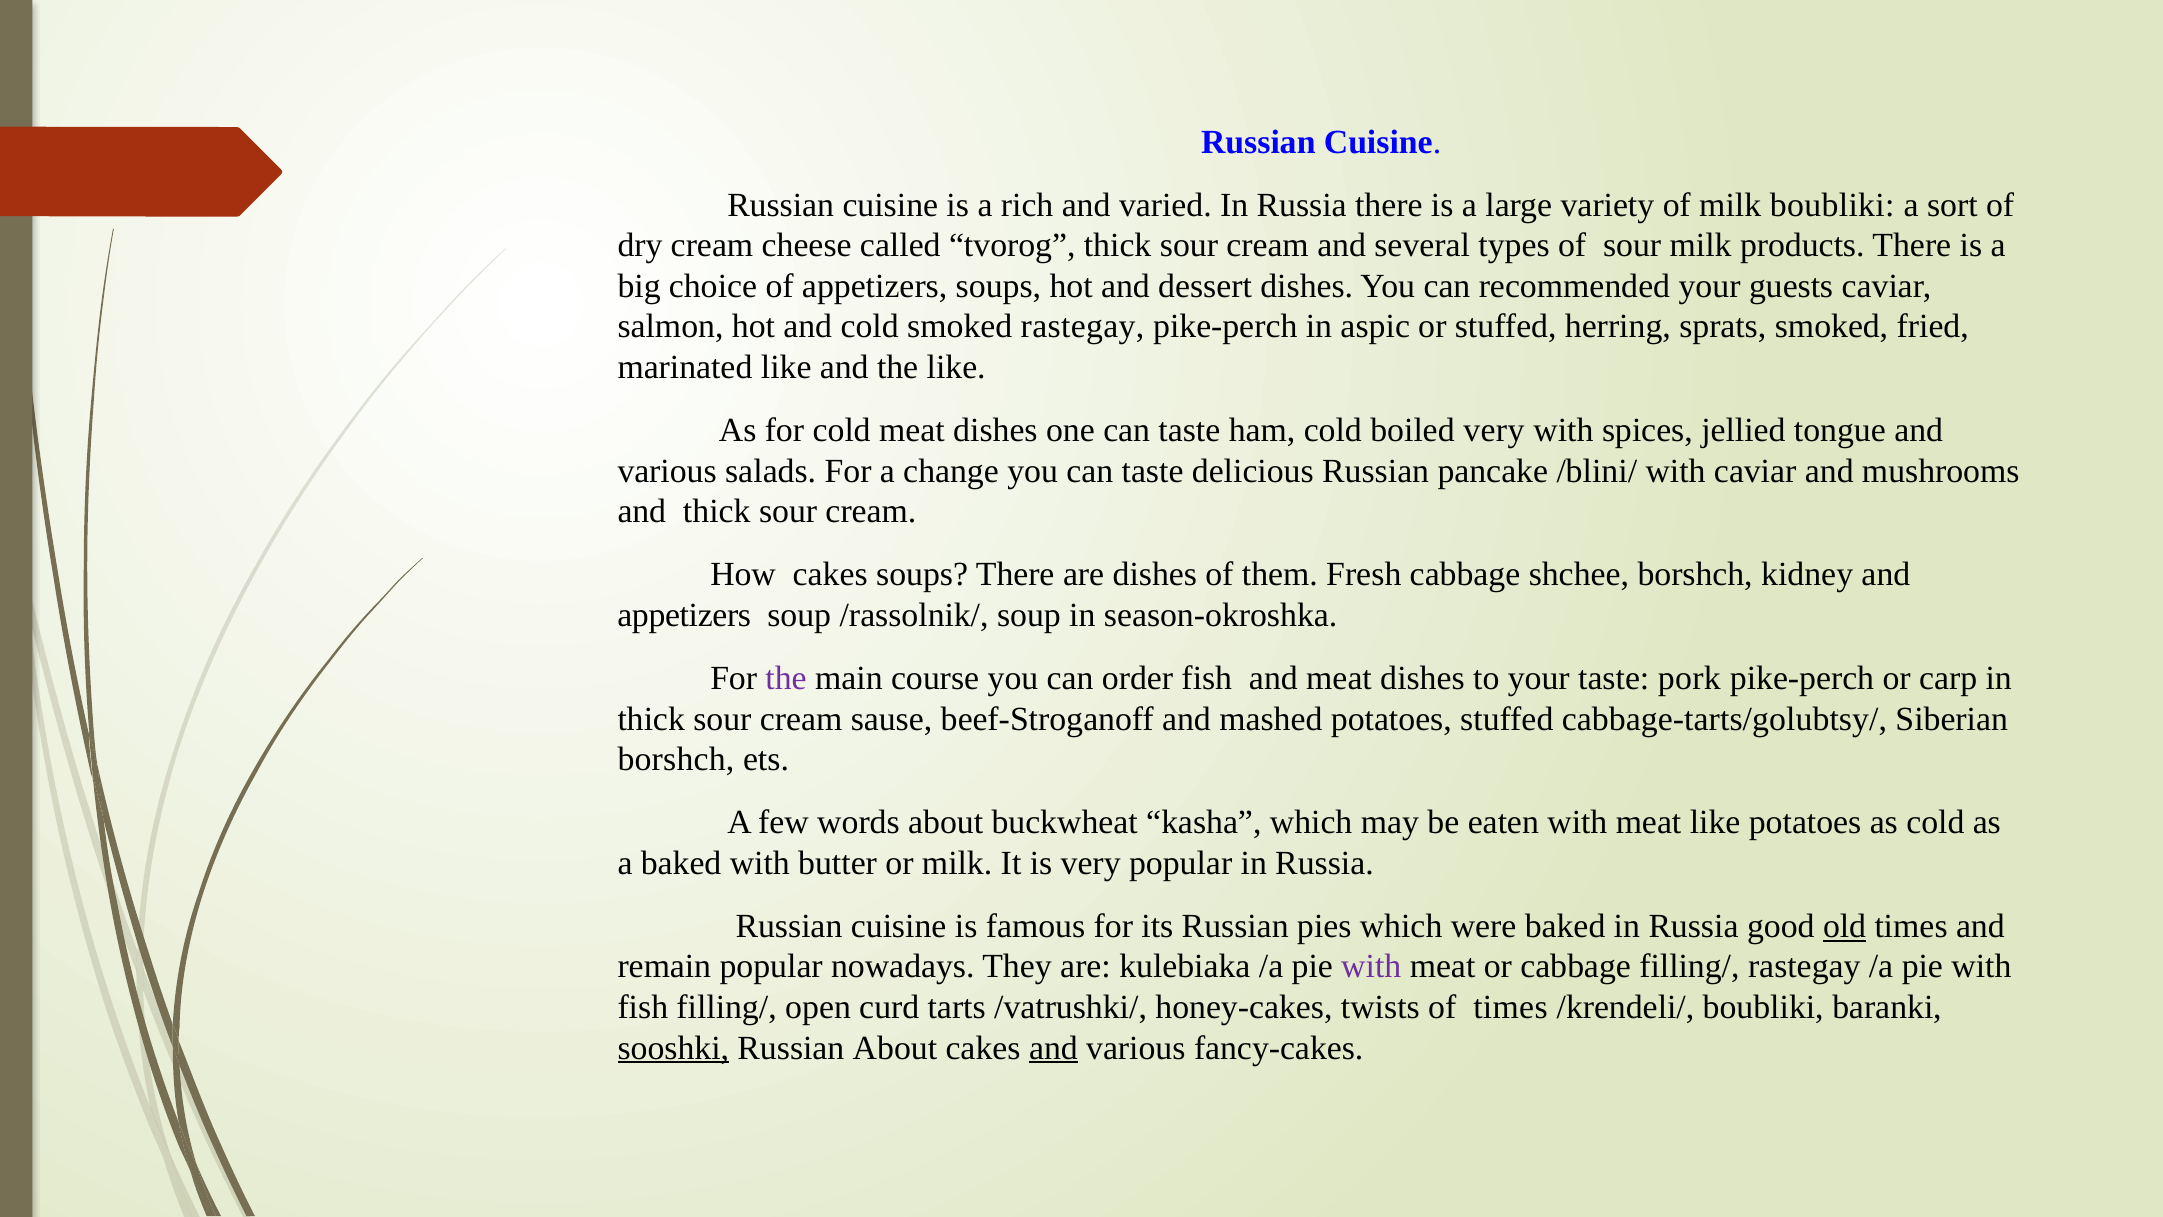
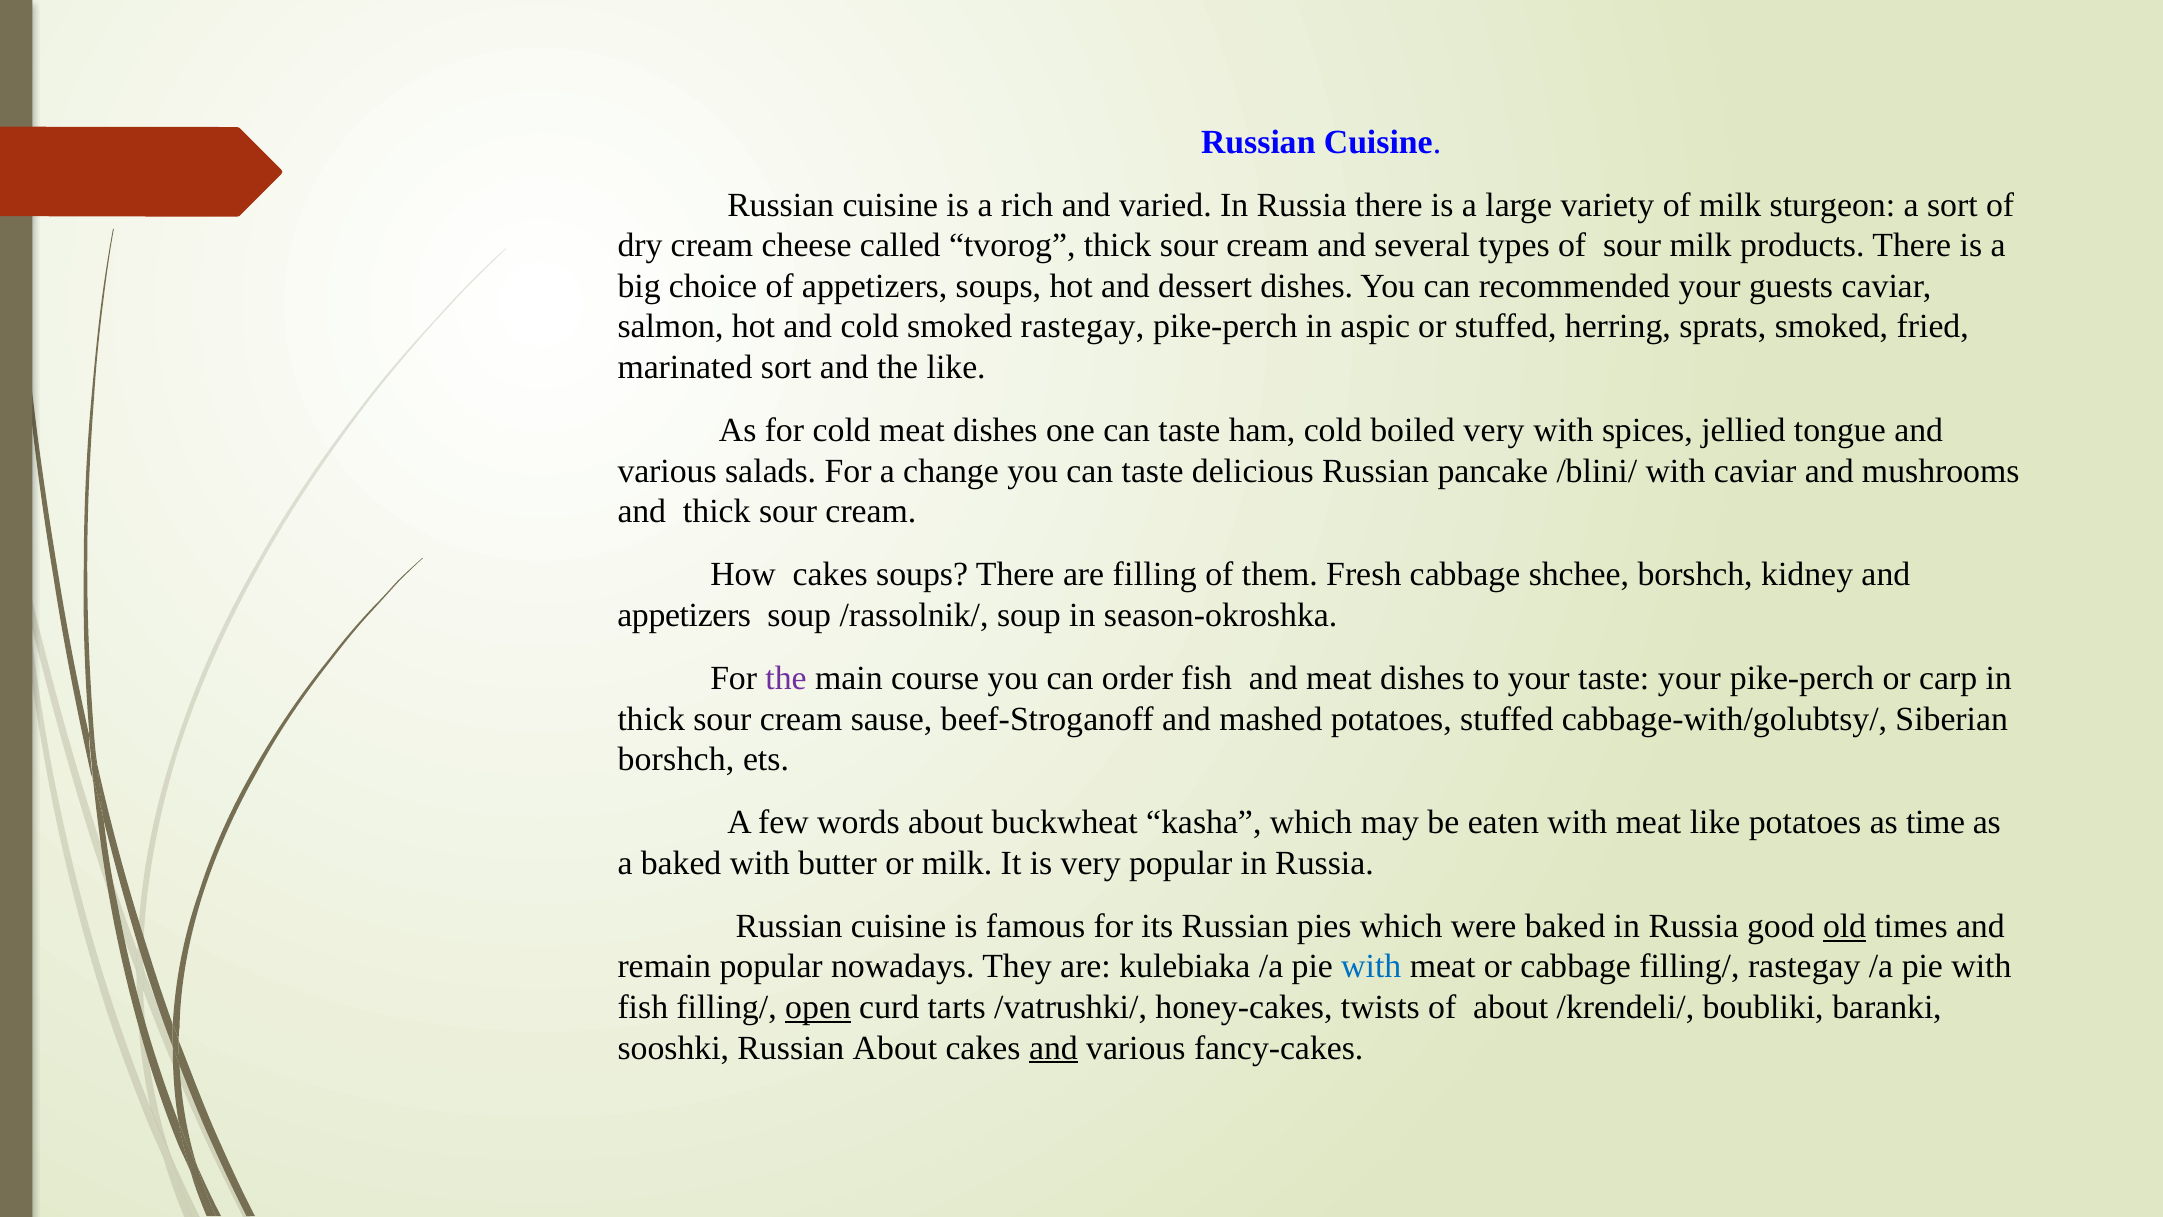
milk boubliki: boubliki -> sturgeon
marinated like: like -> sort
are dishes: dishes -> filling
taste pork: pork -> your
cabbage-tarts/golubtsy/: cabbage-tarts/golubtsy/ -> cabbage-with/golubtsy/
as cold: cold -> time
with at (1371, 967) colour: purple -> blue
open underline: none -> present
of times: times -> about
sooshki underline: present -> none
